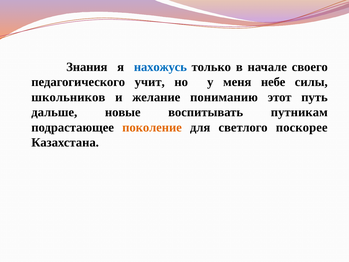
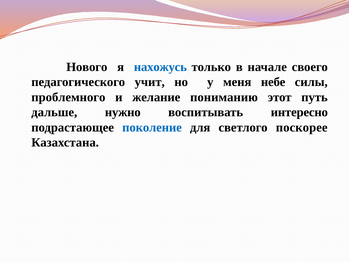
Знания: Знания -> Нового
школьников: школьников -> проблемного
новые: новые -> нужно
путникам: путникам -> интересно
поколение colour: orange -> blue
